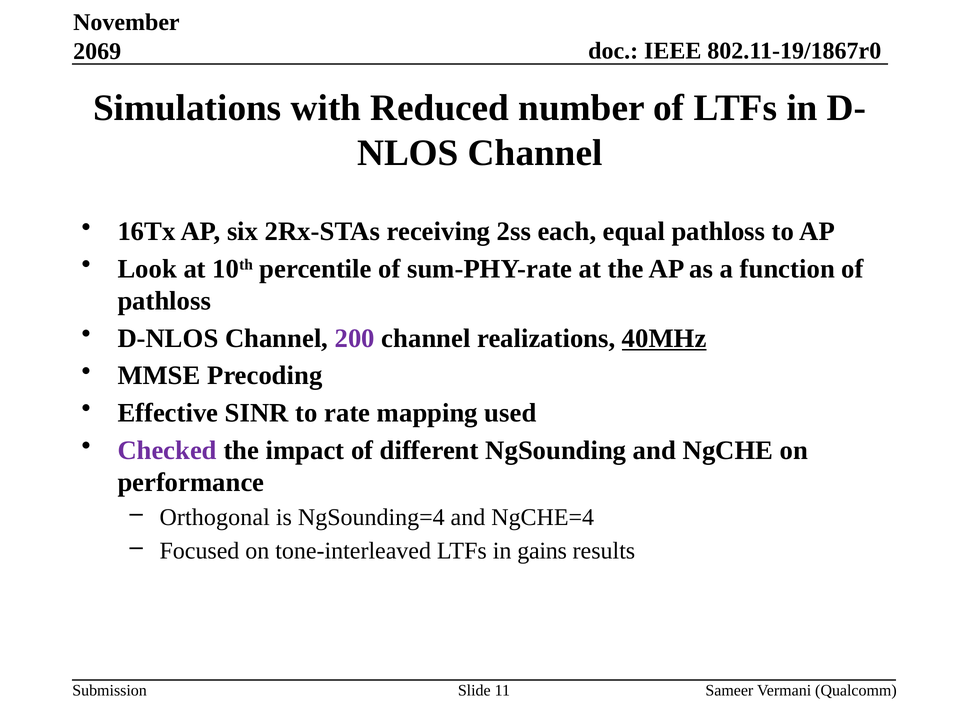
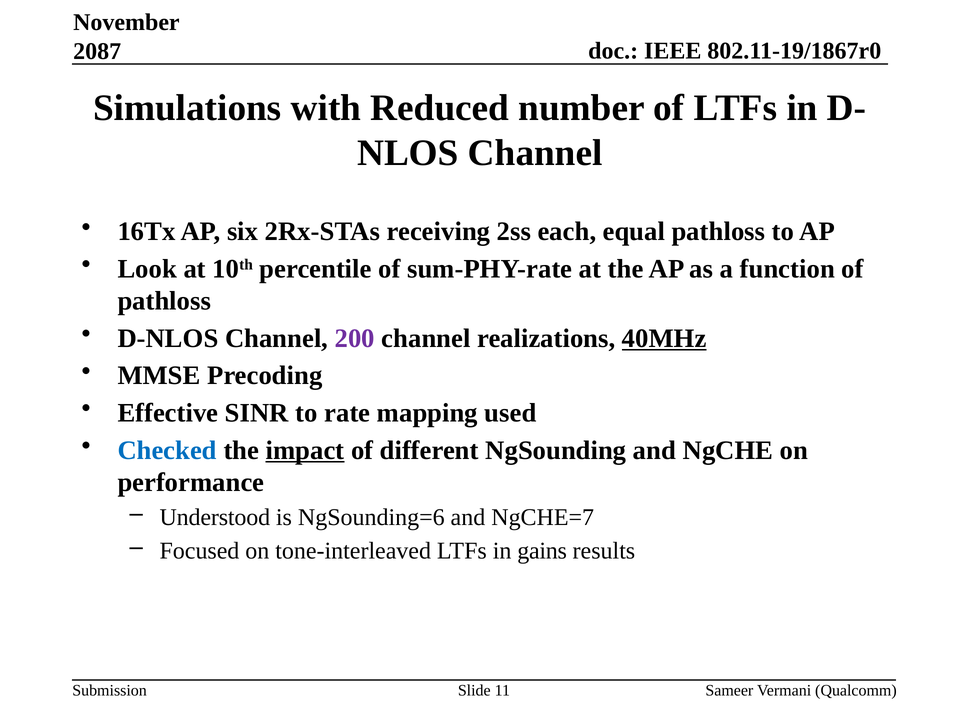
2069: 2069 -> 2087
Checked colour: purple -> blue
impact underline: none -> present
Orthogonal: Orthogonal -> Understood
NgSounding=4: NgSounding=4 -> NgSounding=6
NgCHE=4: NgCHE=4 -> NgCHE=7
